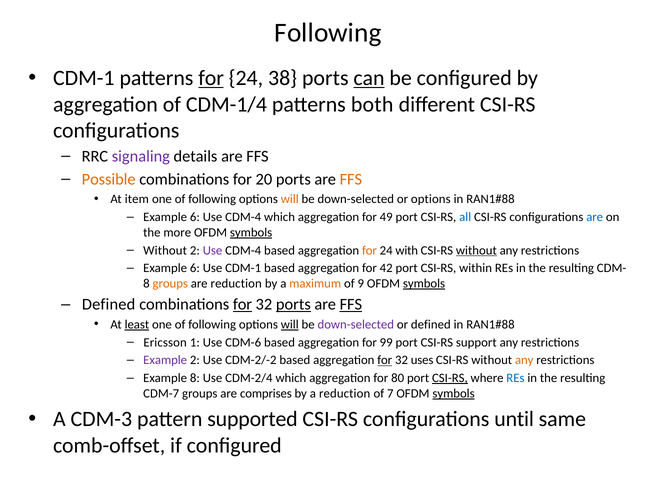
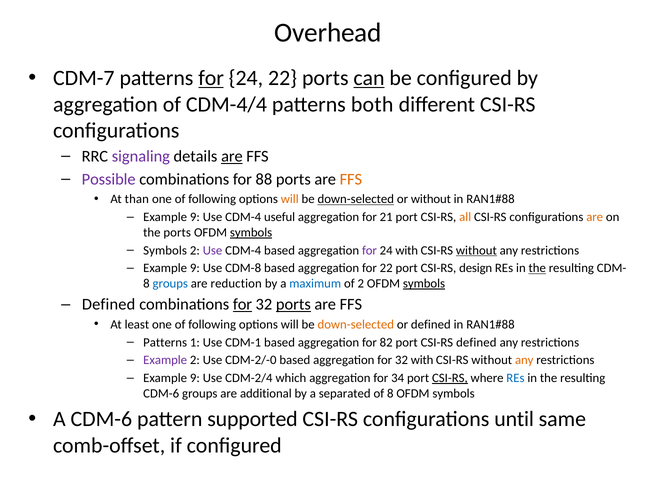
Following at (328, 32): Following -> Overhead
CDM-1 at (84, 78): CDM-1 -> CDM-7
24 38: 38 -> 22
CDM-1/4: CDM-1/4 -> CDM-4/4
are at (232, 156) underline: none -> present
Possible colour: orange -> purple
20: 20 -> 88
item: item -> than
down-selected at (356, 199) underline: none -> present
or options: options -> without
6 at (195, 217): 6 -> 9
CDM-4 which: which -> useful
49: 49 -> 21
all colour: blue -> orange
are at (595, 217) colour: blue -> orange
the more: more -> ports
Without at (165, 250): Without -> Symbols
for at (369, 250) colour: orange -> purple
6 at (195, 268): 6 -> 9
Use CDM-1: CDM-1 -> CDM-8
for 42: 42 -> 22
within: within -> design
the at (537, 268) underline: none -> present
groups at (170, 284) colour: orange -> blue
maximum colour: orange -> blue
of 9: 9 -> 2
FFS at (351, 305) underline: present -> none
least underline: present -> none
will at (290, 324) underline: present -> none
down-selected at (356, 324) colour: purple -> orange
Ericsson at (165, 342): Ericsson -> Patterns
CDM-6: CDM-6 -> CDM-1
99: 99 -> 82
CSI-RS support: support -> defined
CDM-2/-2: CDM-2/-2 -> CDM-2/-0
for at (385, 360) underline: present -> none
32 uses: uses -> with
8 at (195, 378): 8 -> 9
80: 80 -> 34
CDM-7 at (161, 393): CDM-7 -> CDM-6
comprises: comprises -> additional
a reduction: reduction -> separated
of 7: 7 -> 8
symbols at (454, 393) underline: present -> none
A CDM-3: CDM-3 -> CDM-6
